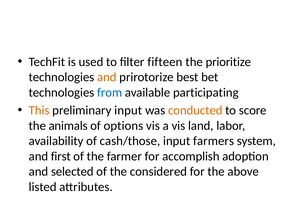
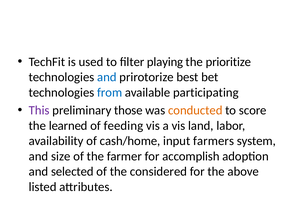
fifteen: fifteen -> playing
and at (107, 77) colour: orange -> blue
This colour: orange -> purple
preliminary input: input -> those
animals: animals -> learned
options: options -> feeding
cash/those: cash/those -> cash/home
first: first -> size
